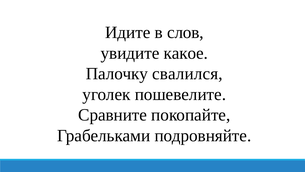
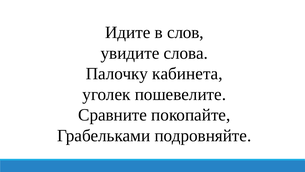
какое: какое -> слова
свалился: свалился -> кабинета
